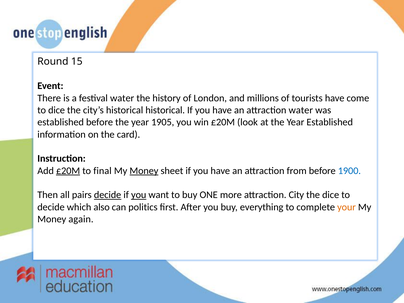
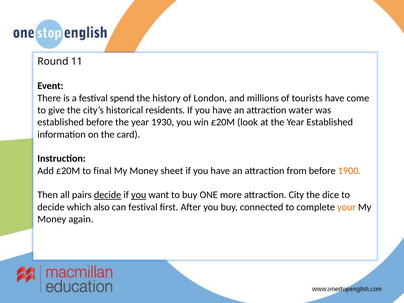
15: 15 -> 11
festival water: water -> spend
to dice: dice -> give
historical historical: historical -> residents
1905: 1905 -> 1930
£20M at (68, 171) underline: present -> none
Money at (144, 171) underline: present -> none
1900 colour: blue -> orange
can politics: politics -> festival
everything: everything -> connected
